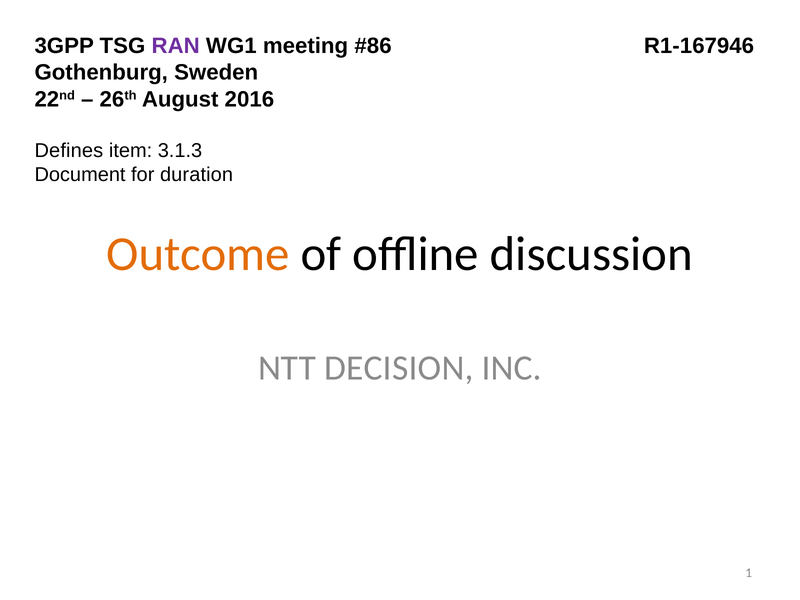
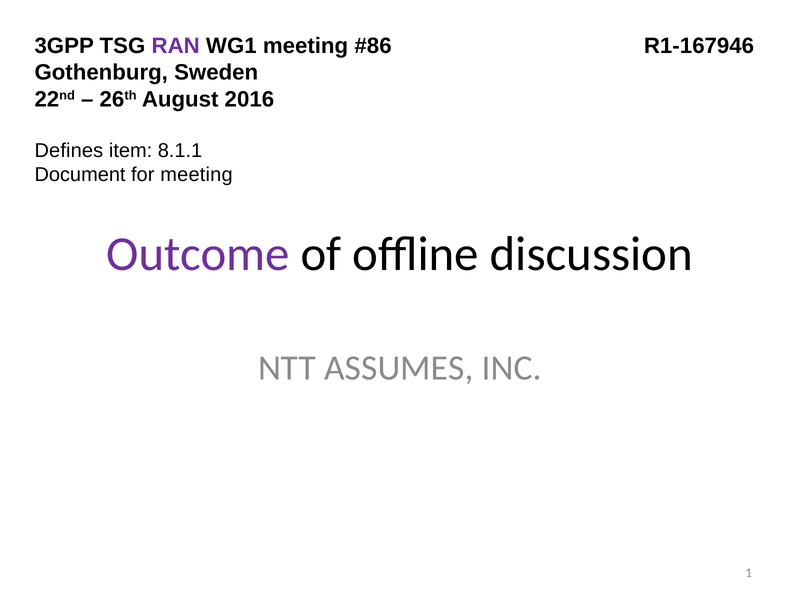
3.1.3: 3.1.3 -> 8.1.1
for duration: duration -> meeting
Outcome colour: orange -> purple
DECISION: DECISION -> ASSUMES
